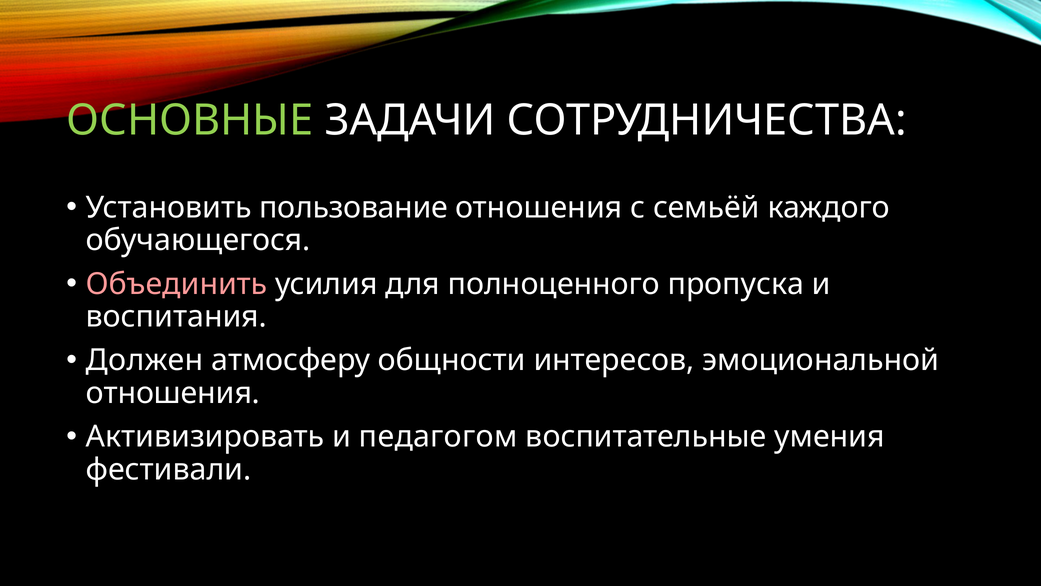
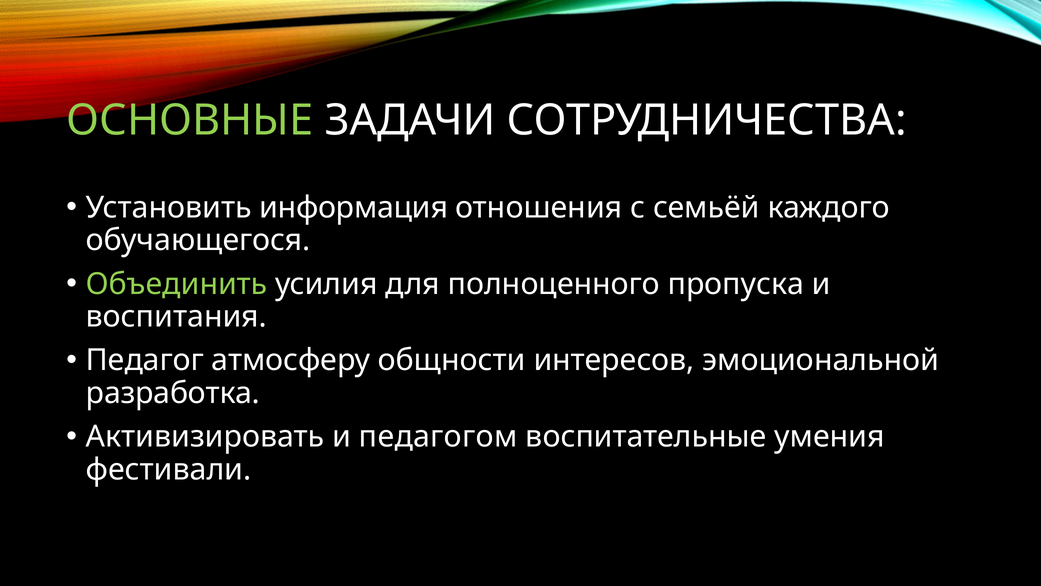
пользование: пользование -> информация
Объединить colour: pink -> light green
Должен: Должен -> Педагог
отношения at (173, 393): отношения -> разработка
